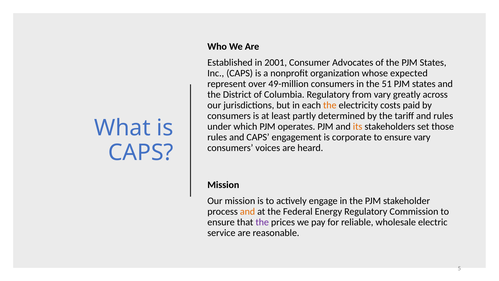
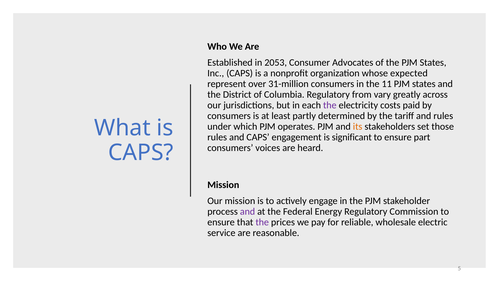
2001: 2001 -> 2053
49-million: 49-million -> 31-million
51: 51 -> 11
the at (330, 105) colour: orange -> purple
corporate: corporate -> significant
ensure vary: vary -> part
and at (248, 211) colour: orange -> purple
